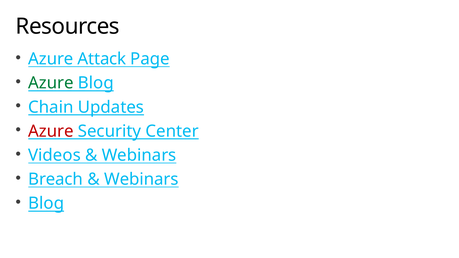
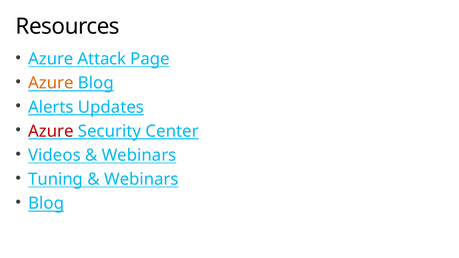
Azure at (51, 83) colour: green -> orange
Chain: Chain -> Alerts
Breach: Breach -> Tuning
